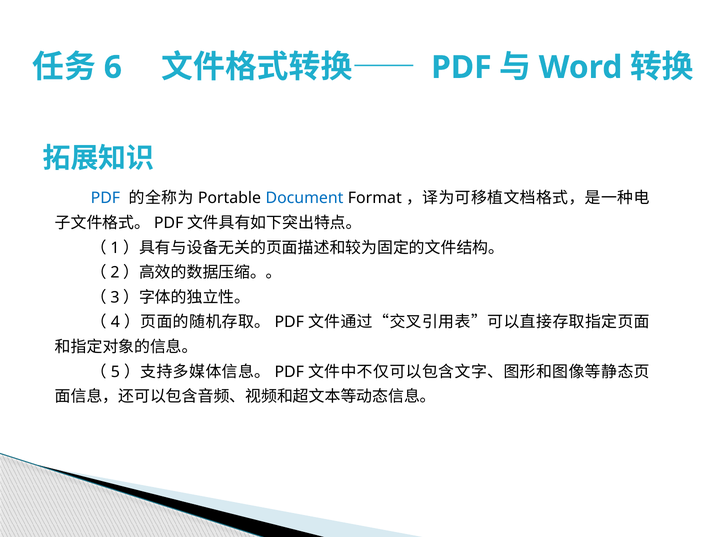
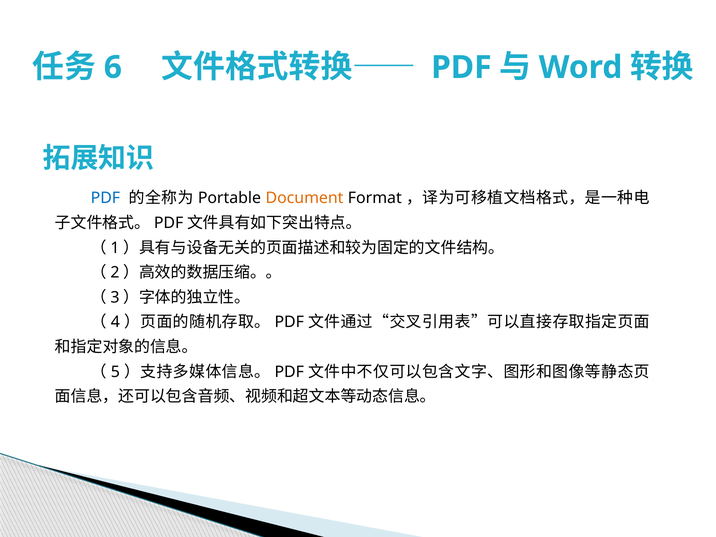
Document colour: blue -> orange
